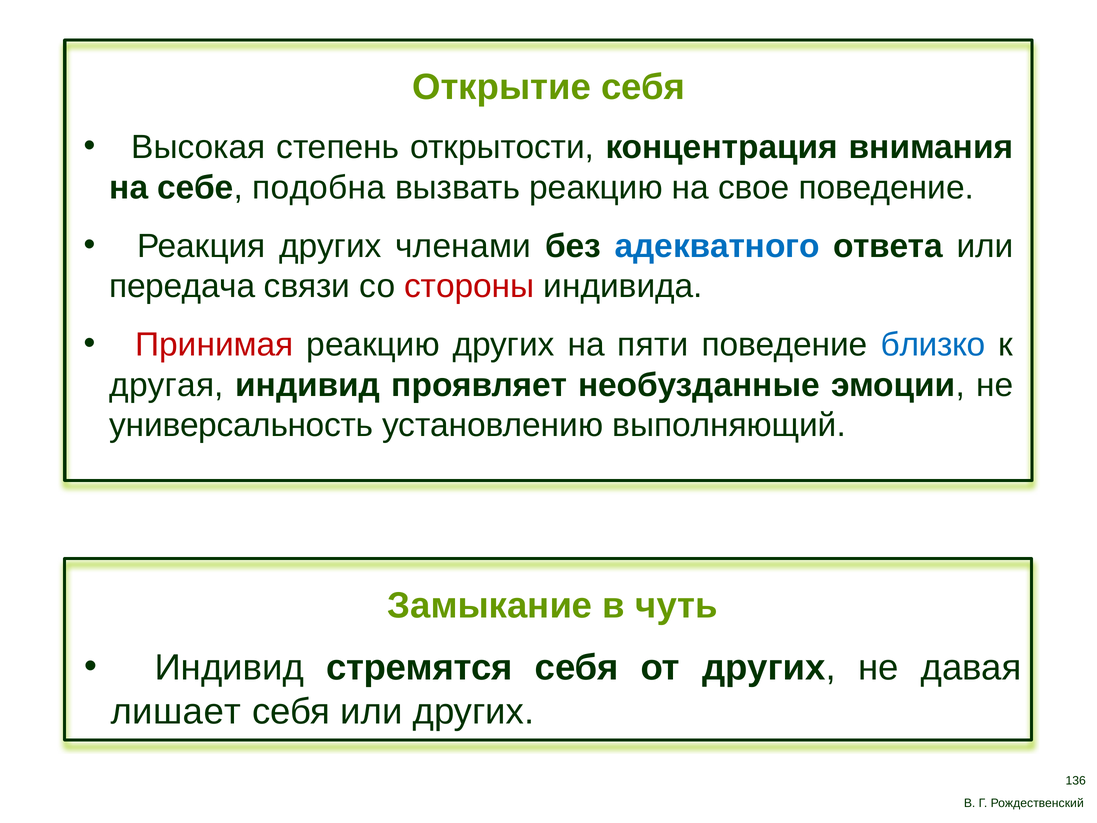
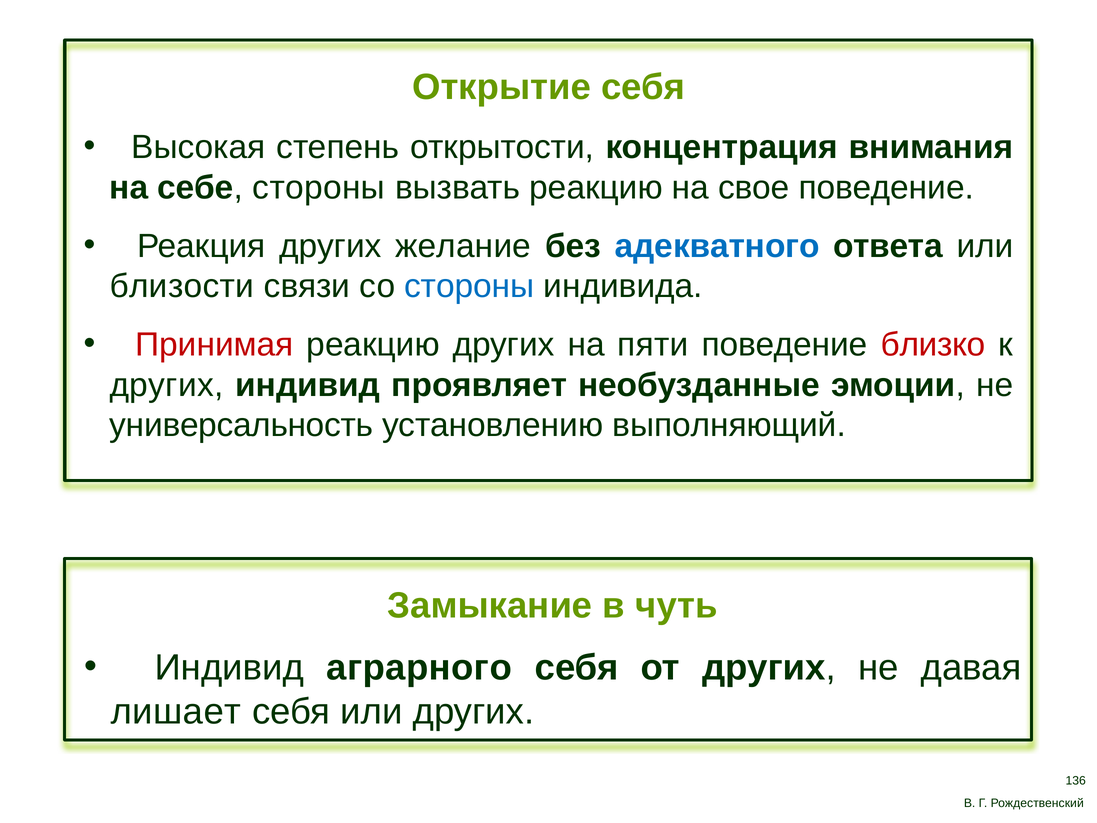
себе подобна: подобна -> стороны
членами: членами -> желание
передача: передача -> близости
стороны at (469, 286) colour: red -> blue
близко colour: blue -> red
другая at (167, 385): другая -> других
стремятся: стремятся -> аграрного
